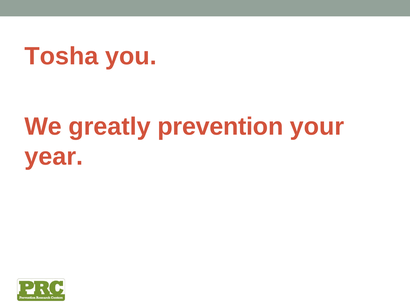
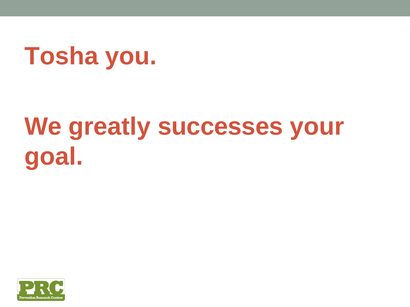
prevention: prevention -> successes
year: year -> goal
